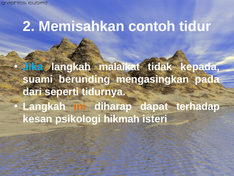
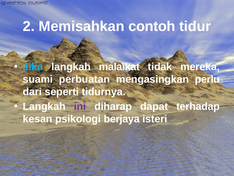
kepada: kepada -> mereka
berunding: berunding -> perbuatan
pada: pada -> perlu
ini colour: orange -> purple
hikmah: hikmah -> berjaya
